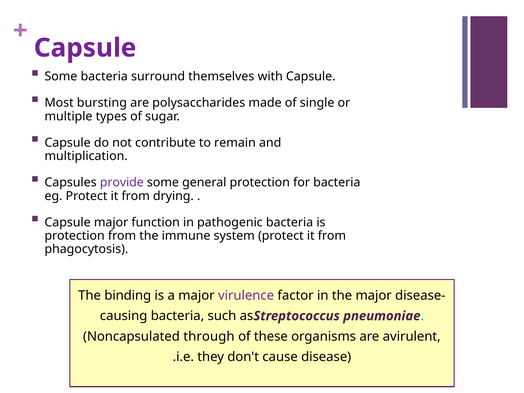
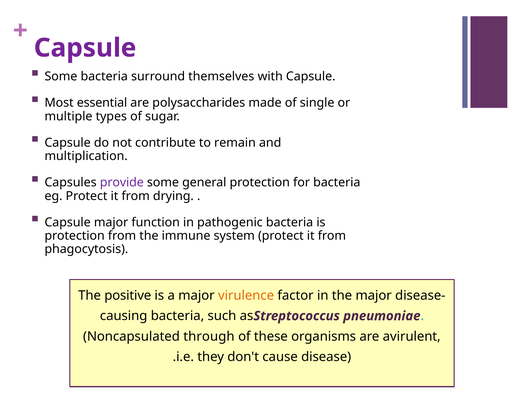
bursting: bursting -> essential
binding: binding -> positive
virulence colour: purple -> orange
